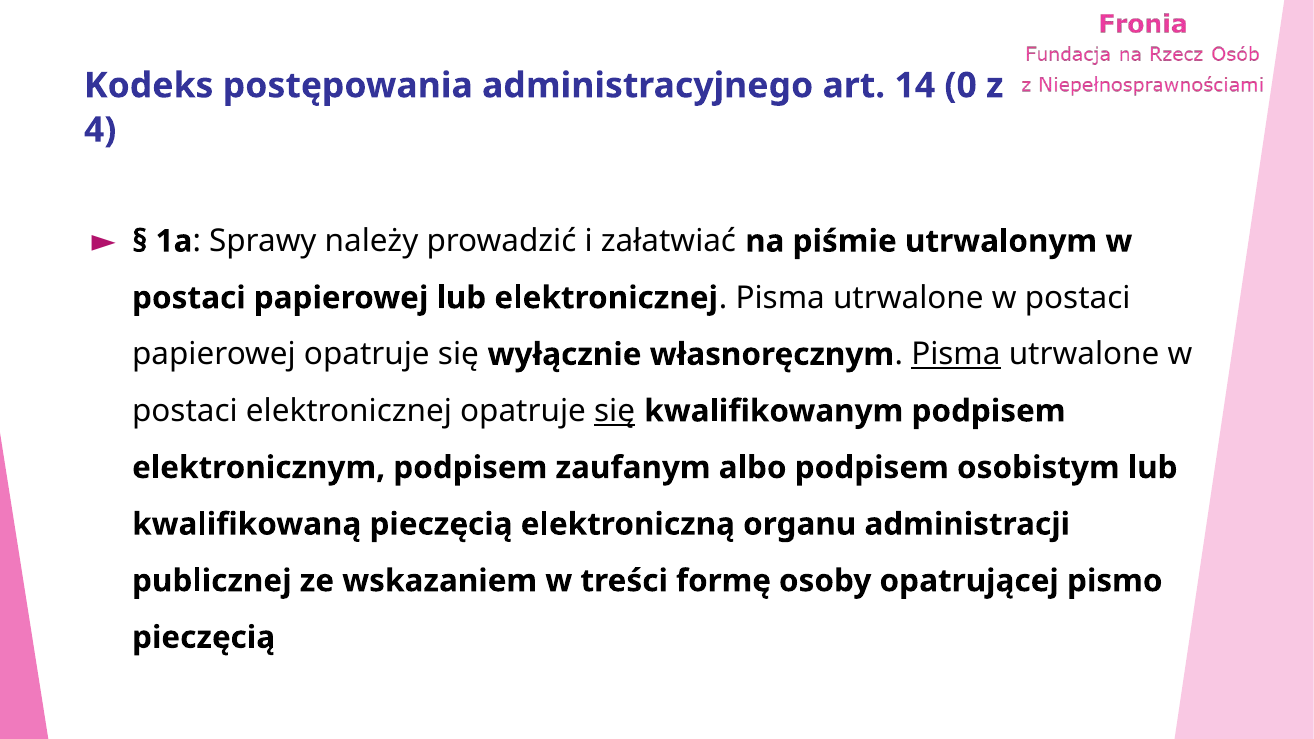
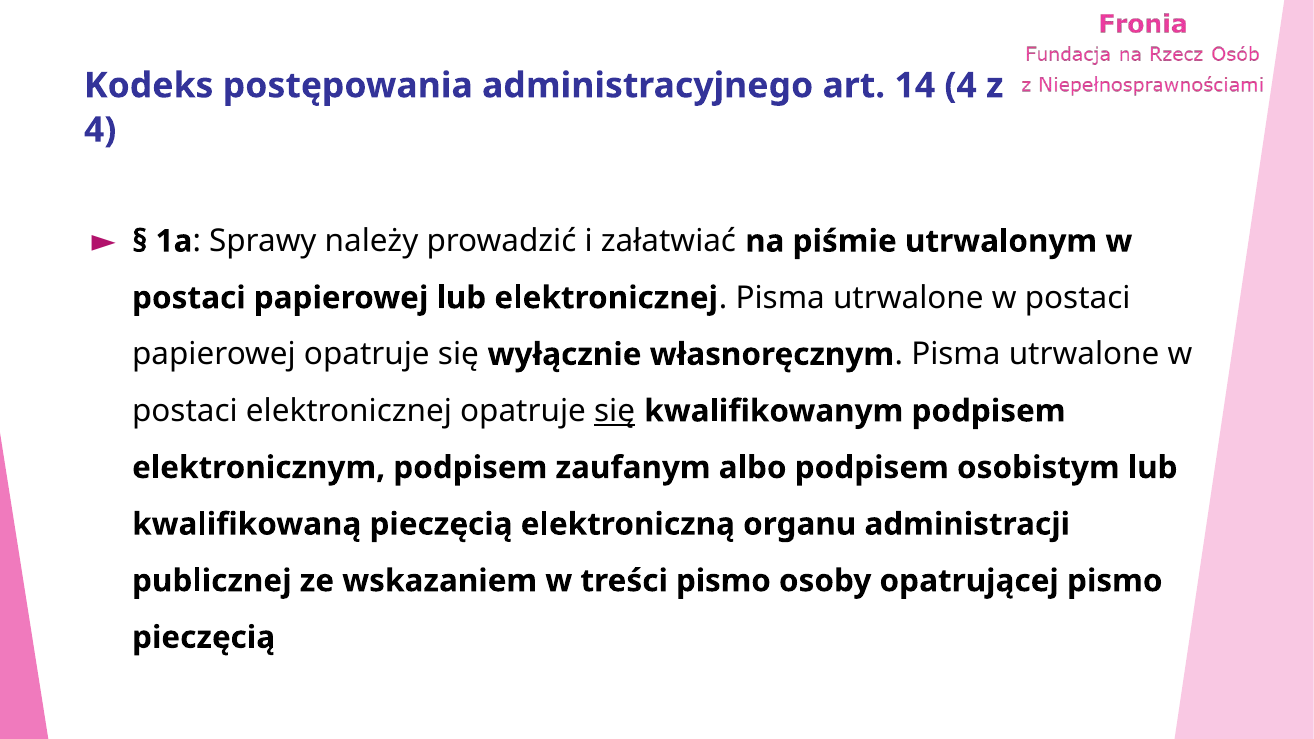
14 0: 0 -> 4
Pisma at (956, 355) underline: present -> none
treści formę: formę -> pismo
